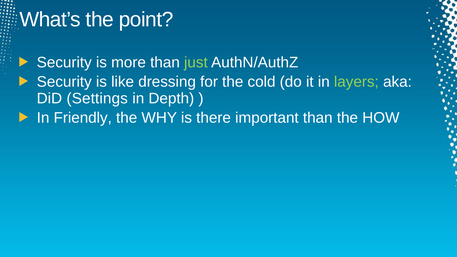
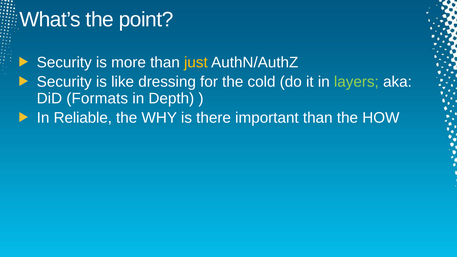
just colour: light green -> yellow
Settings: Settings -> Formats
Friendly: Friendly -> Reliable
